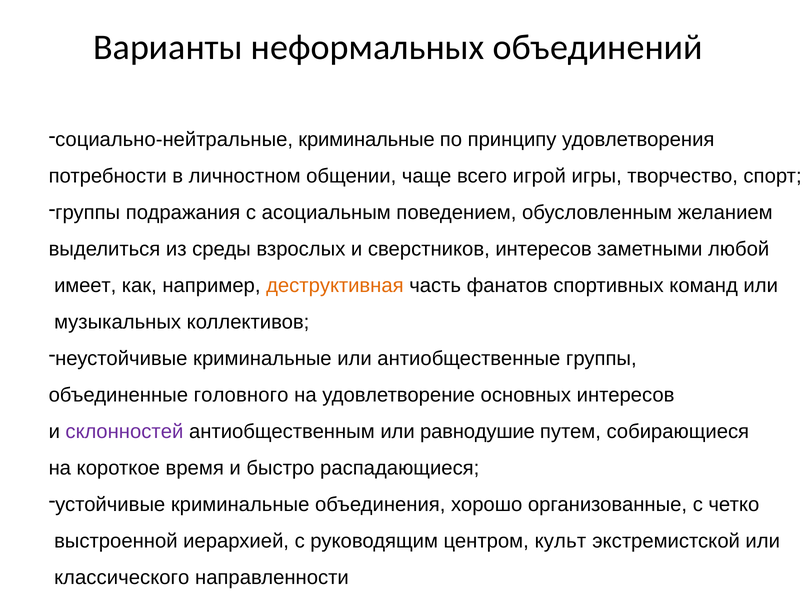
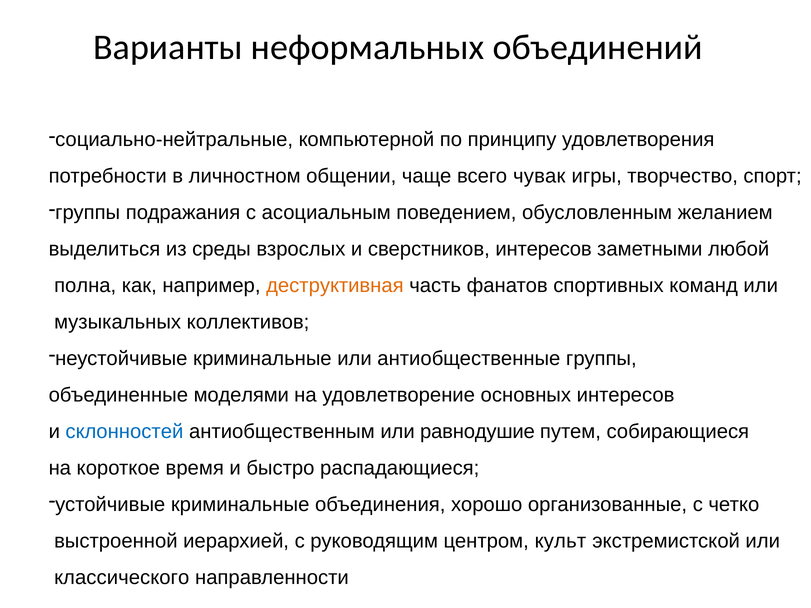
социально-нейтральные криминальные: криминальные -> компьютерной
игрой: игрой -> чувак
имеет: имеет -> полна
головного: головного -> моделями
склонностей colour: purple -> blue
